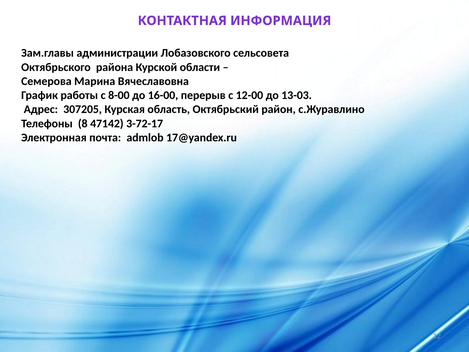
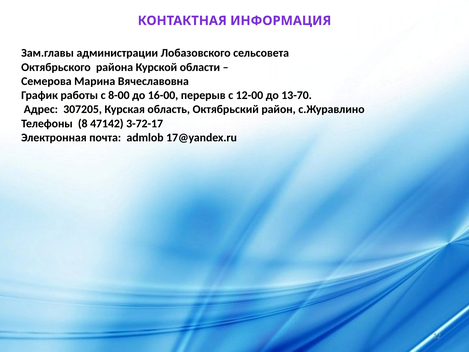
13-03: 13-03 -> 13-70
